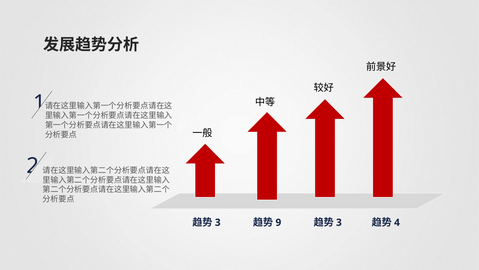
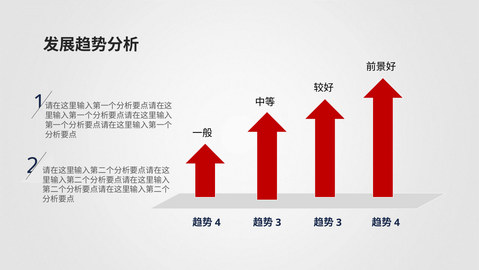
3 at (218, 222): 3 -> 4
9 at (278, 222): 9 -> 3
